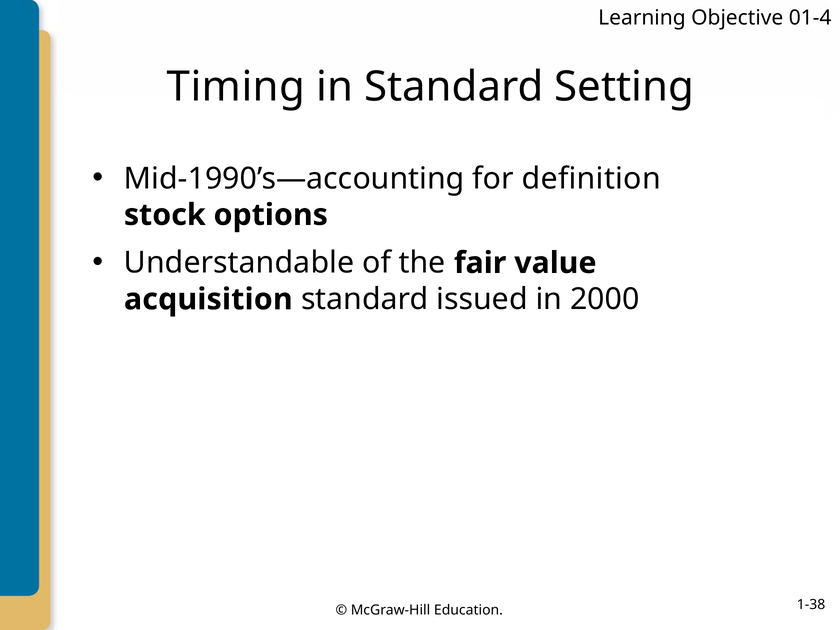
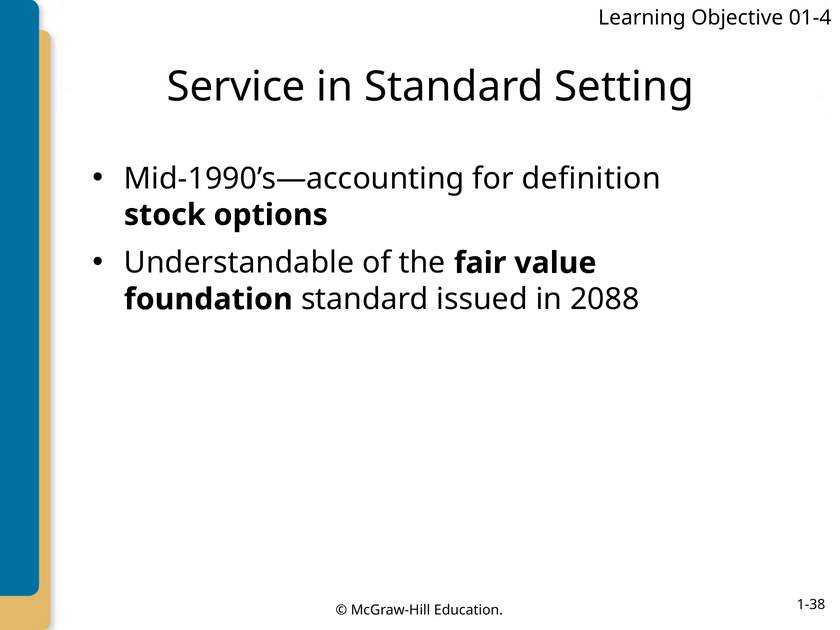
Timing: Timing -> Service
acquisition: acquisition -> foundation
2000: 2000 -> 2088
